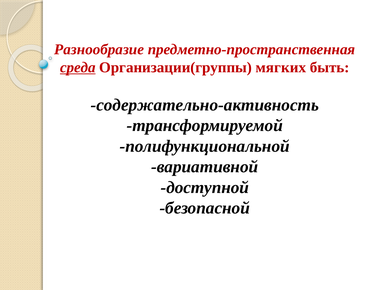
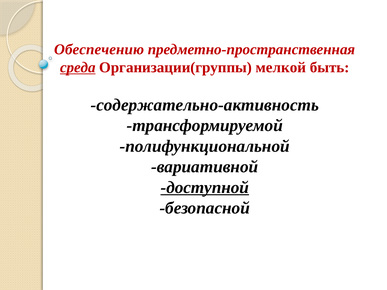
Разнообразие: Разнообразие -> Обеспечению
мягких: мягких -> мелкой
доступной underline: none -> present
